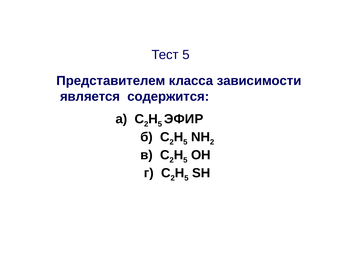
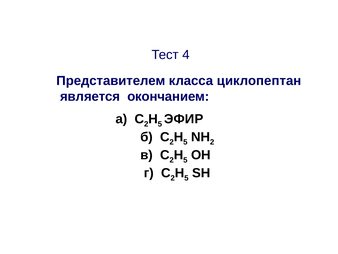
Тест 5: 5 -> 4
зависимости: зависимости -> циклопептан
содержится: содержится -> окончанием
